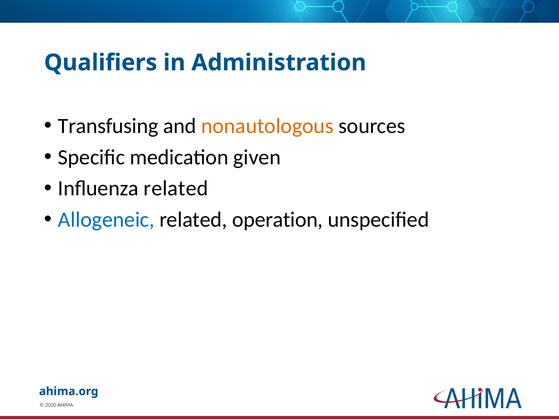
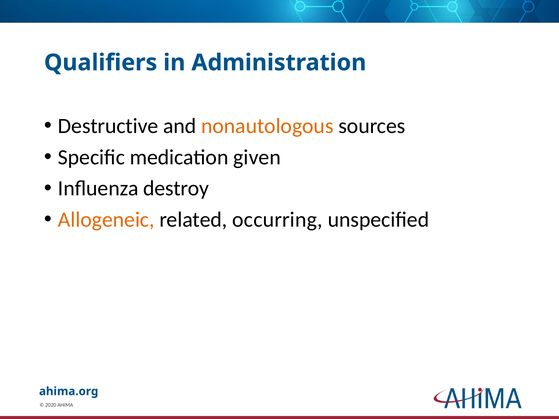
Transfusing: Transfusing -> Destructive
Influenza related: related -> destroy
Allogeneic colour: blue -> orange
operation: operation -> occurring
